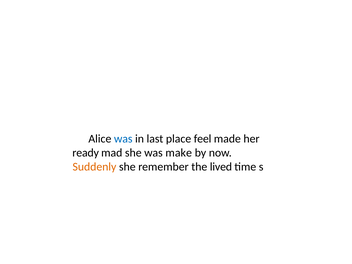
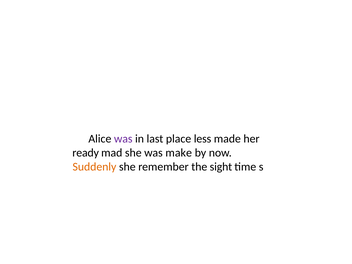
was at (123, 139) colour: blue -> purple
feel: feel -> less
lived: lived -> sight
